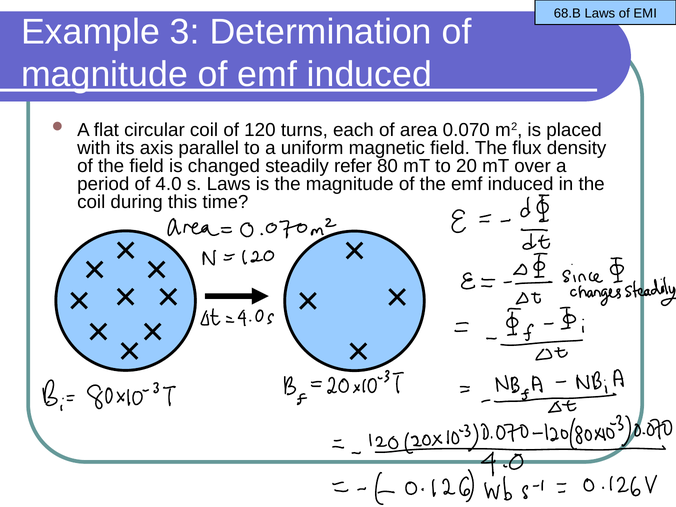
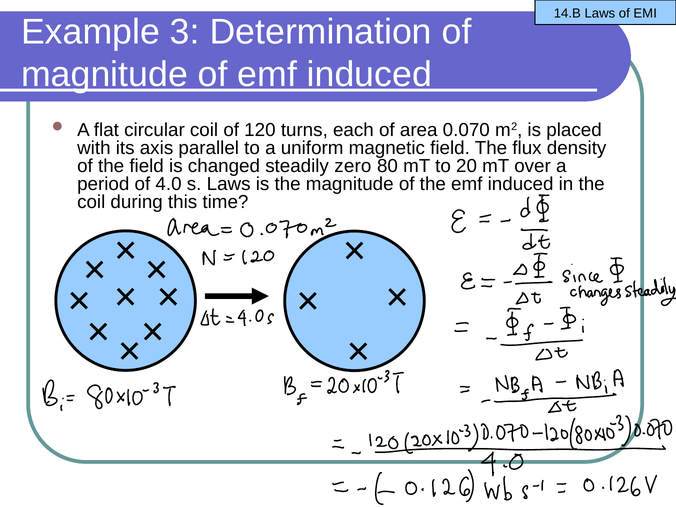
68.B: 68.B -> 14.B
refer: refer -> zero
